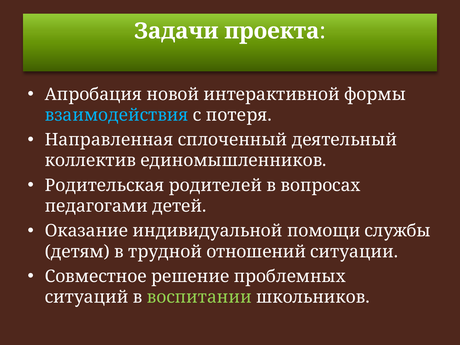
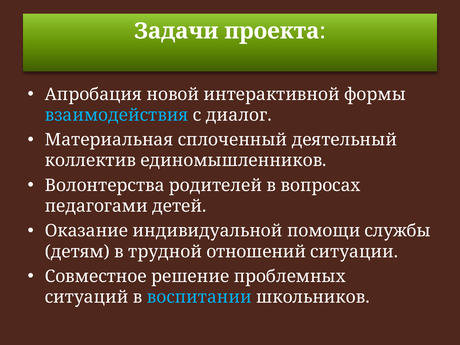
потеря: потеря -> диалог
Направленная: Направленная -> Материальная
Родительская: Родительская -> Волонтерства
воспитании colour: light green -> light blue
